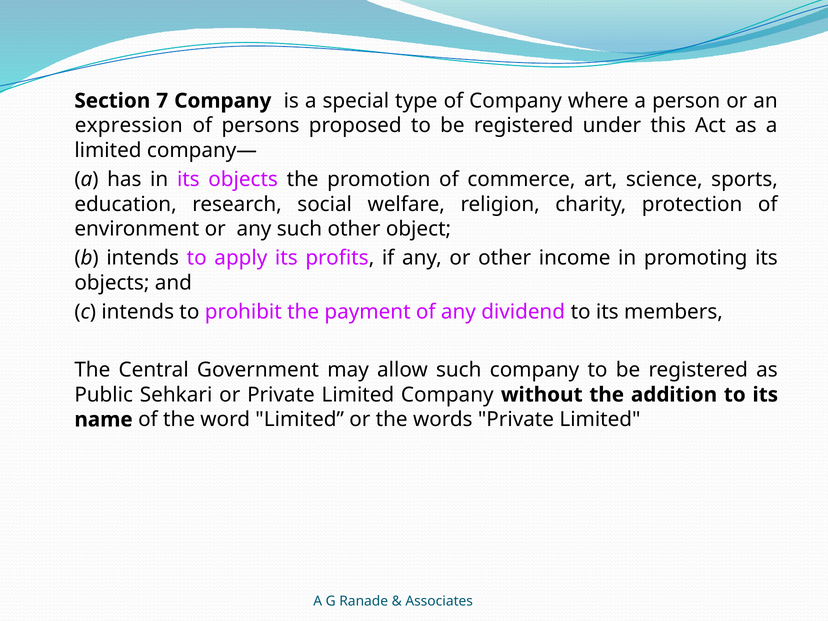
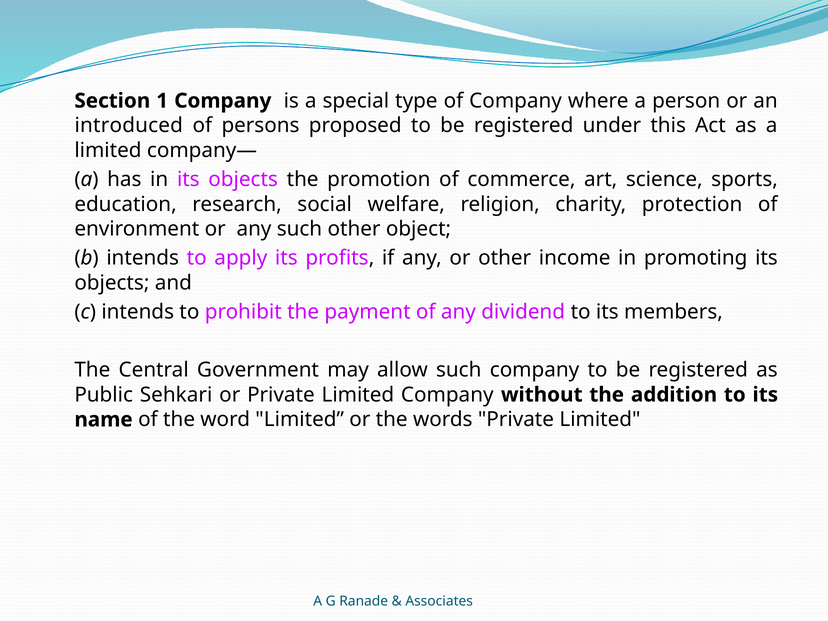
7: 7 -> 1
expression: expression -> introduced
